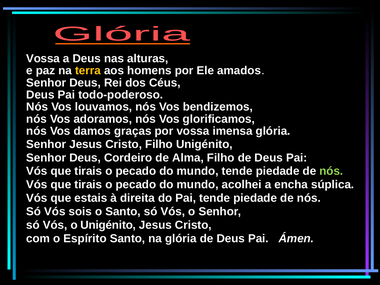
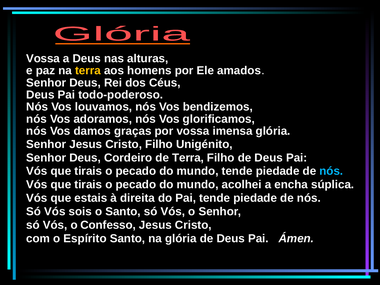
de Alma: Alma -> Terra
nós at (331, 171) colour: light green -> light blue
o Unigénito: Unigénito -> Confesso
